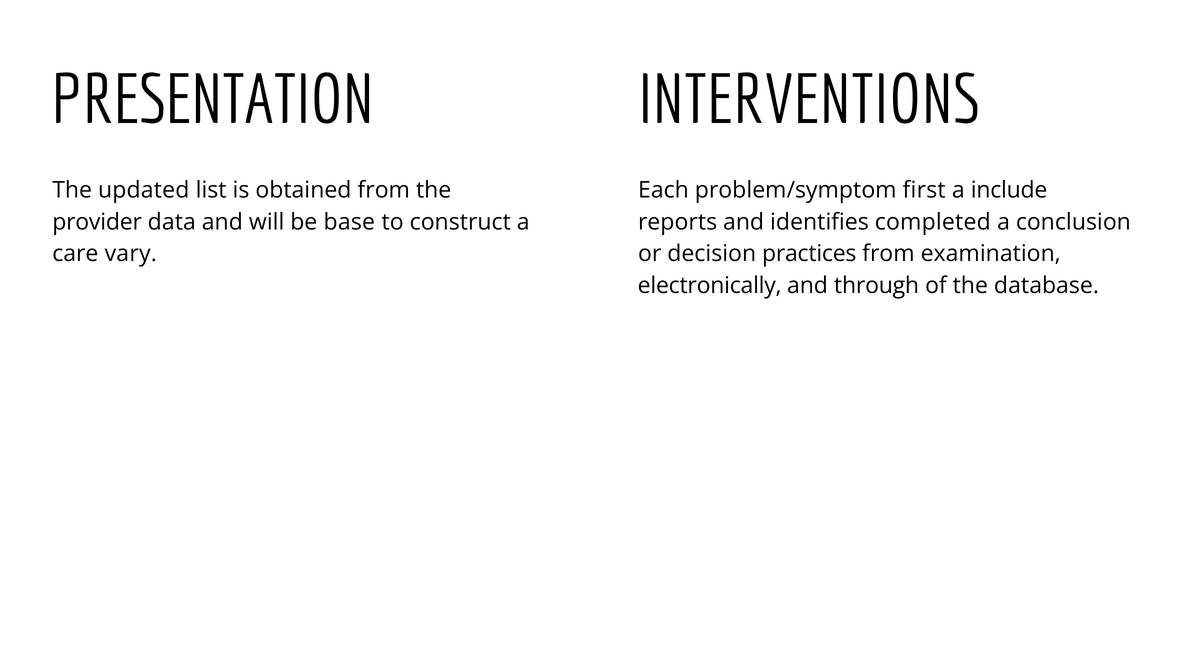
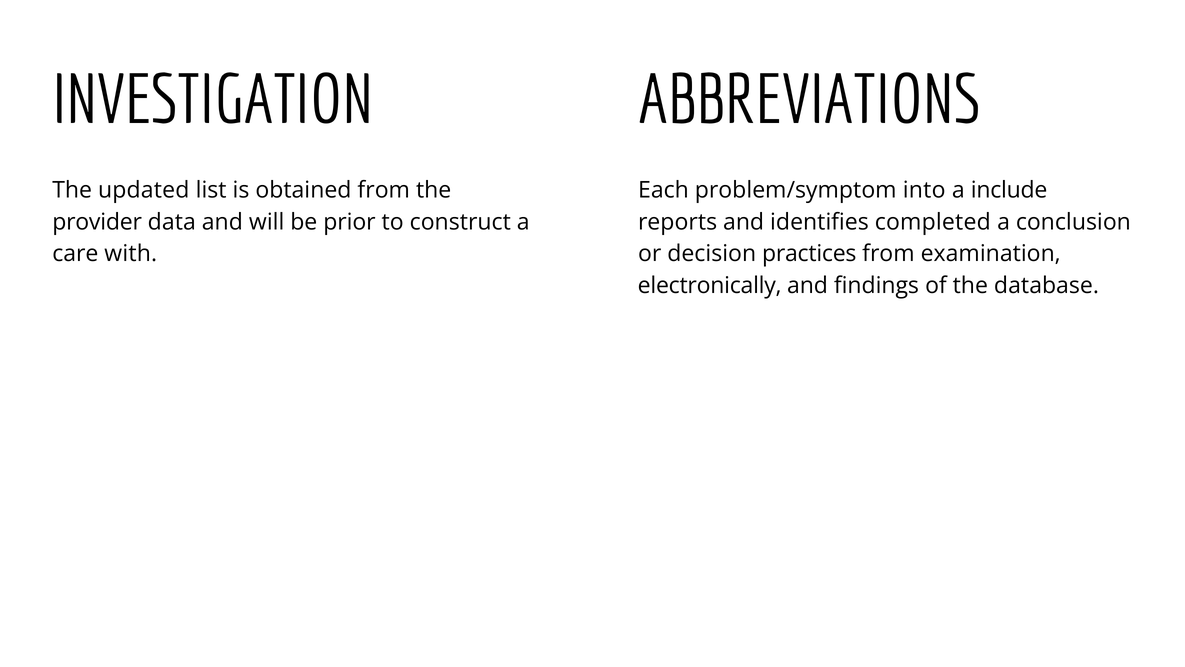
PRESENTATION: PRESENTATION -> INVESTIGATION
INTERVENTIONS: INTERVENTIONS -> ABBREVIATIONS
first: first -> into
base: base -> prior
vary: vary -> with
through: through -> findings
